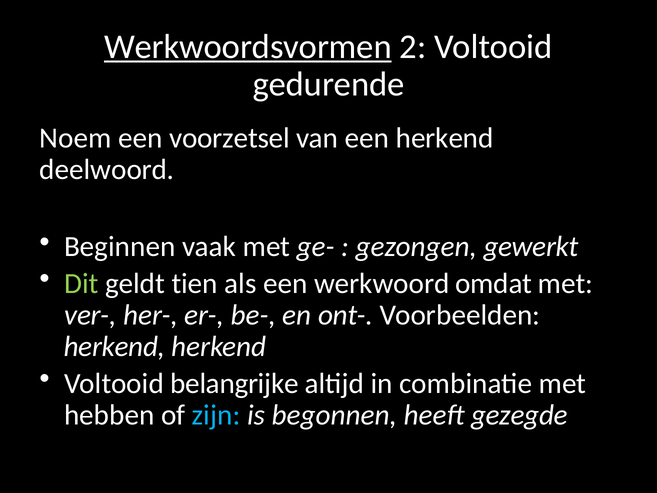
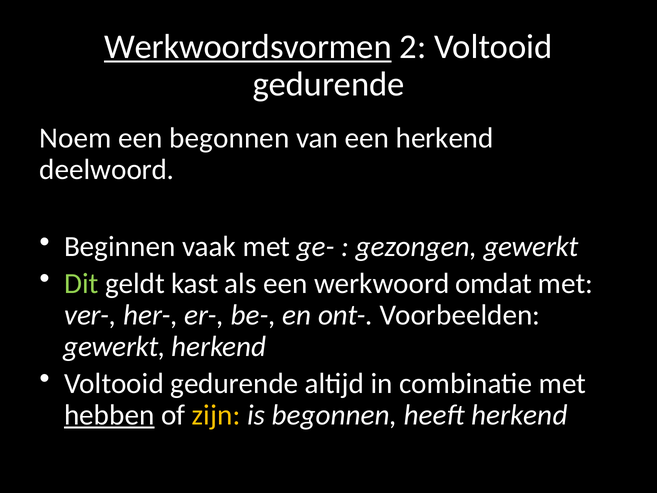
een voorzetsel: voorzetsel -> begonnen
tien: tien -> kast
herkend at (114, 346): herkend -> gewerkt
belangrijke at (234, 383): belangrijke -> gedurende
hebben underline: none -> present
zijn colour: light blue -> yellow
heeft gezegde: gezegde -> herkend
